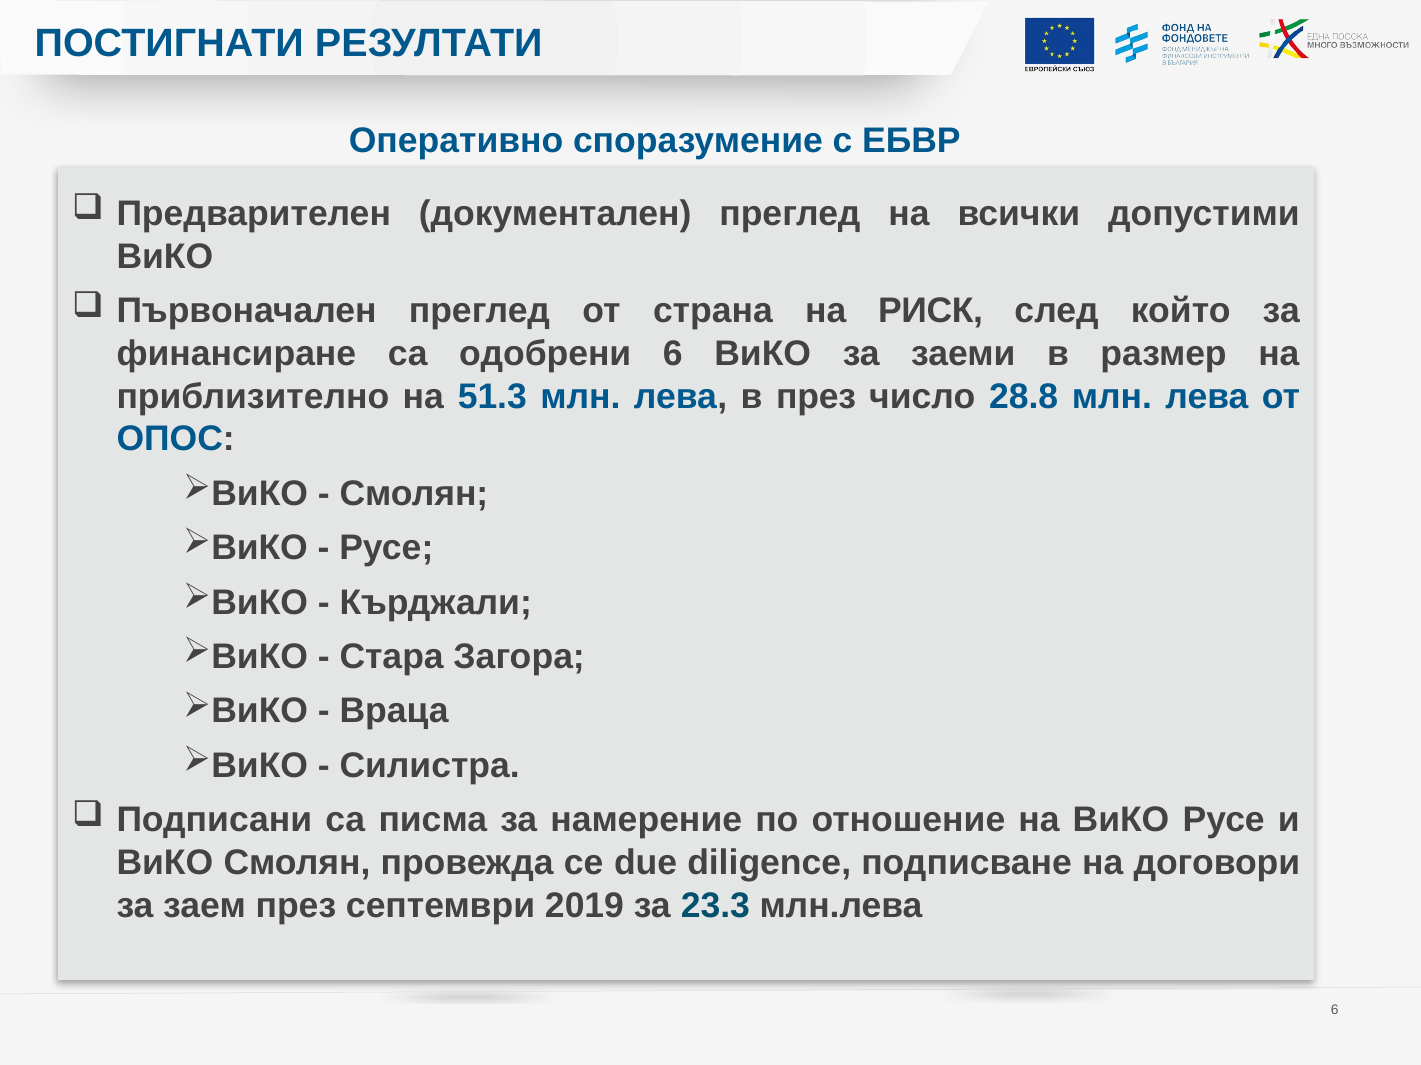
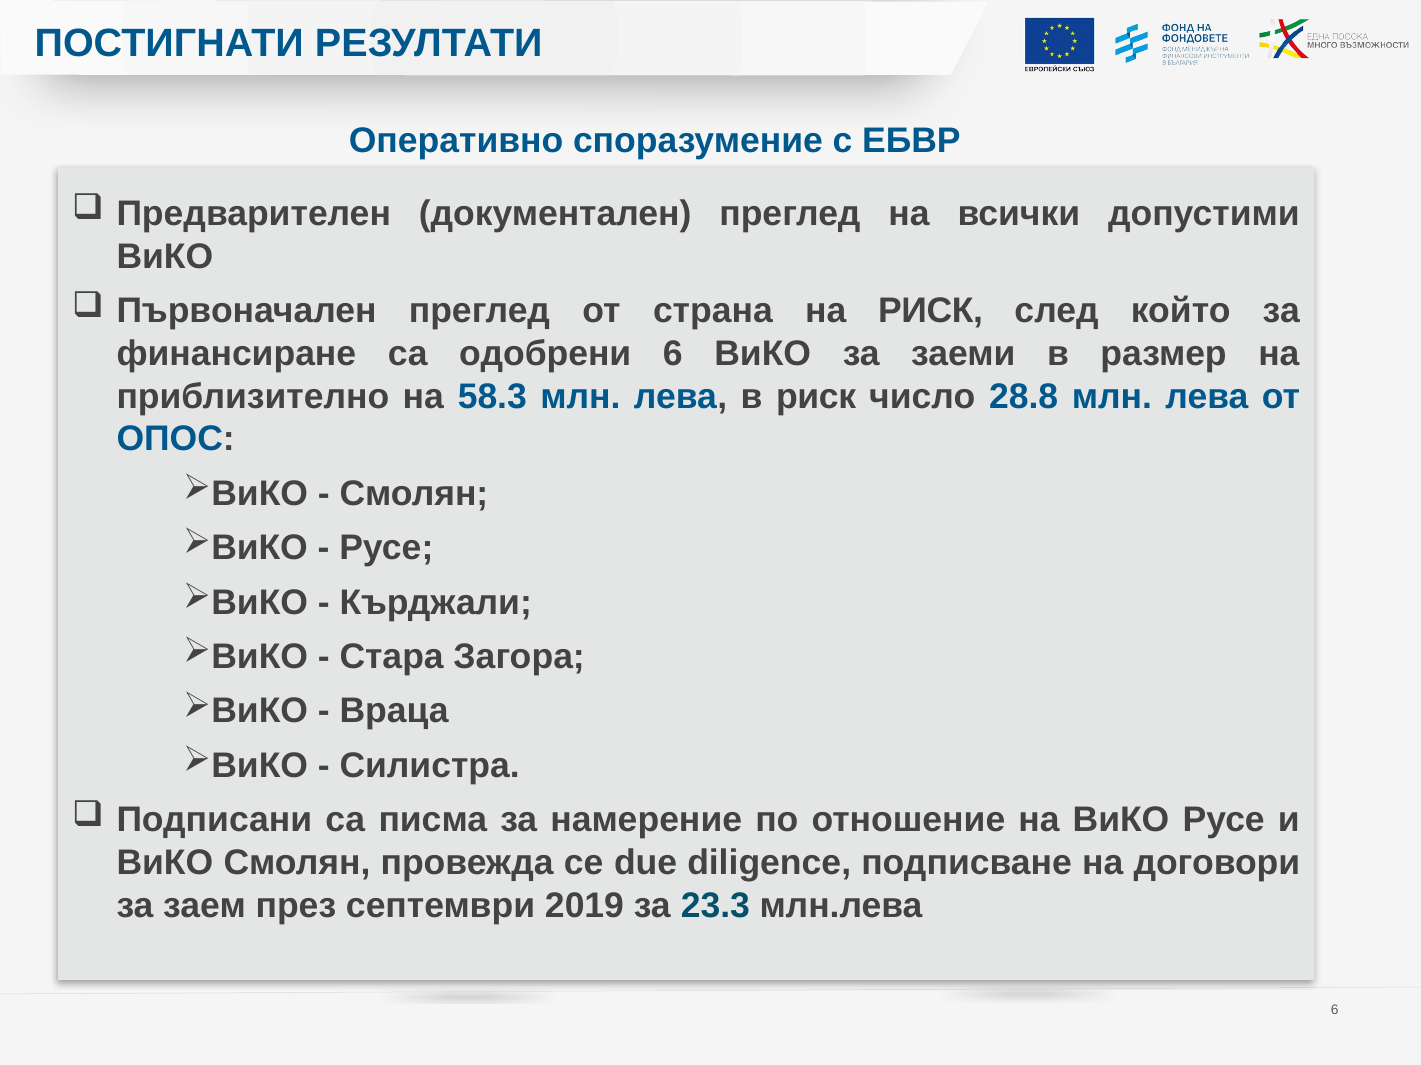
51.3: 51.3 -> 58.3
в през: през -> риск
